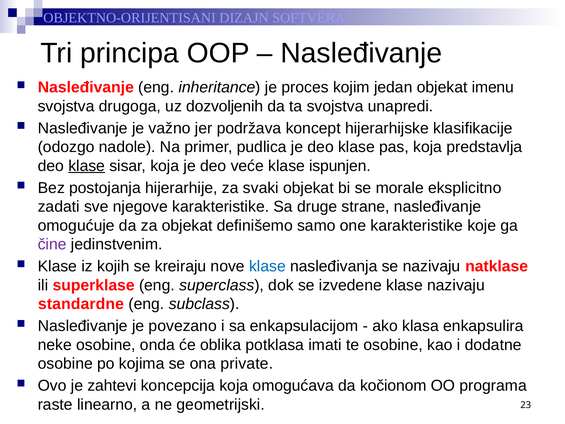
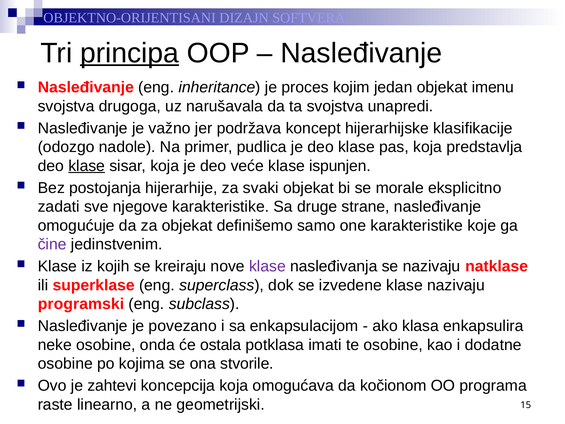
principa underline: none -> present
dozvoljenih: dozvoljenih -> narušavala
klase at (267, 266) colour: blue -> purple
standardne: standardne -> programski
oblika: oblika -> ostala
private: private -> stvorile
23: 23 -> 15
